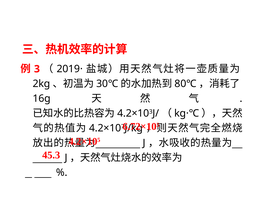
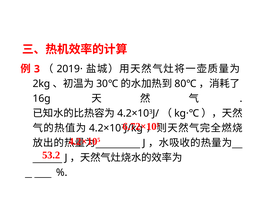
45.3: 45.3 -> 53.2
